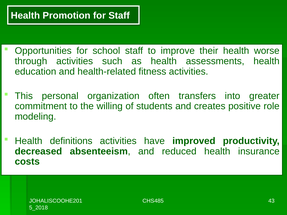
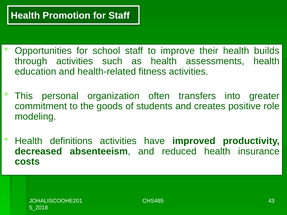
worse: worse -> builds
willing: willing -> goods
